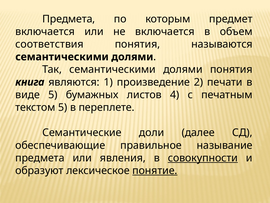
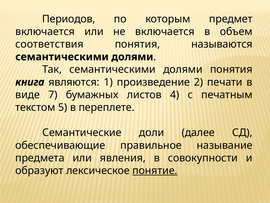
Предмета at (69, 19): Предмета -> Периодов
виде 5: 5 -> 7
совокупности underline: present -> none
